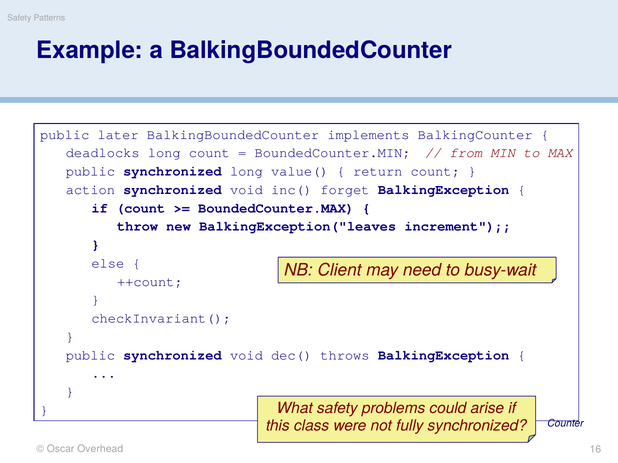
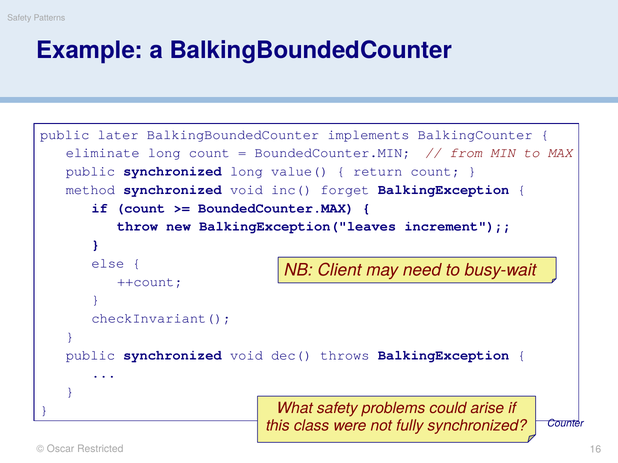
deadlocks: deadlocks -> eliminate
action: action -> method
Overhead: Overhead -> Restricted
